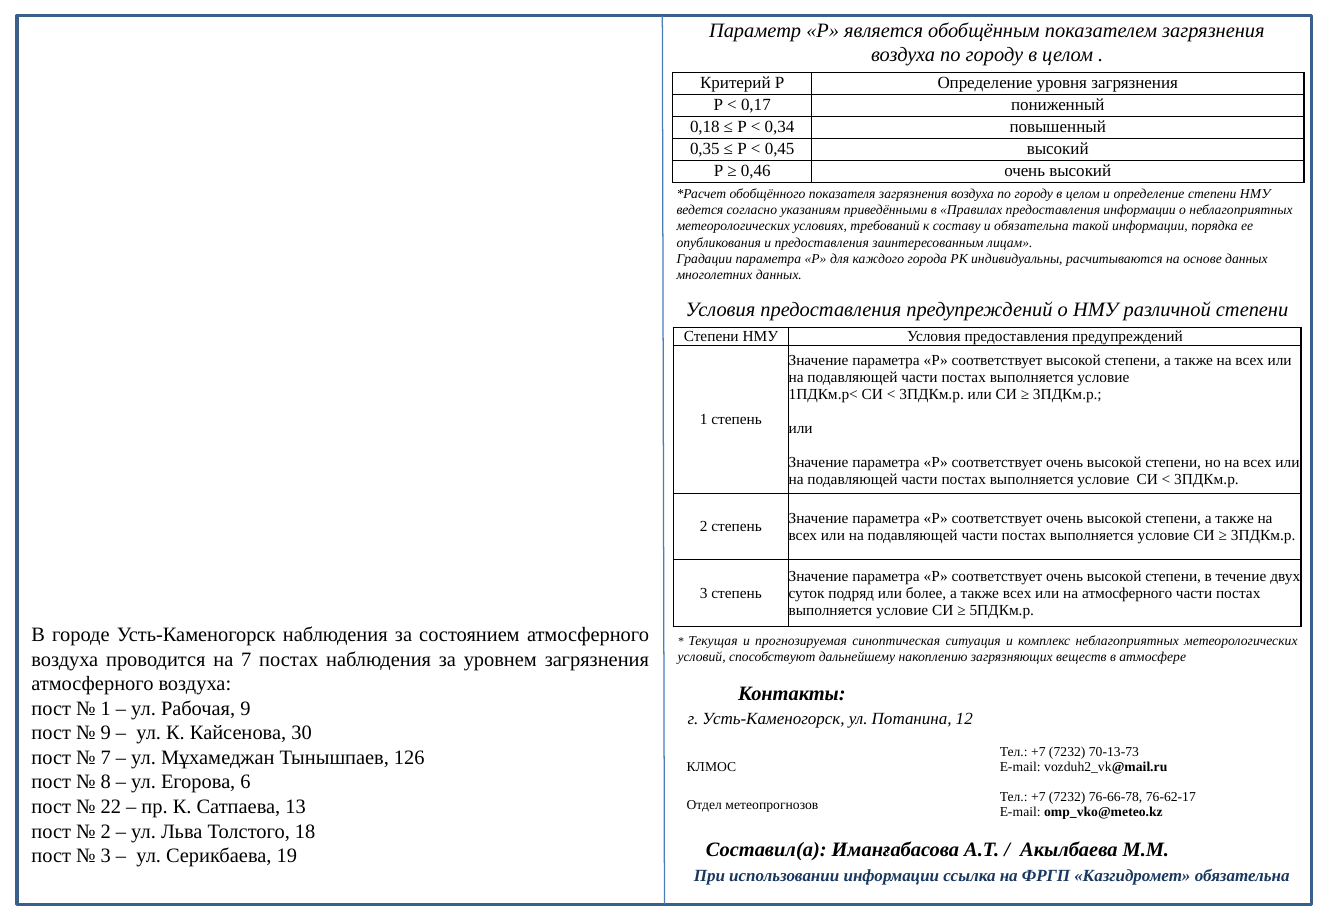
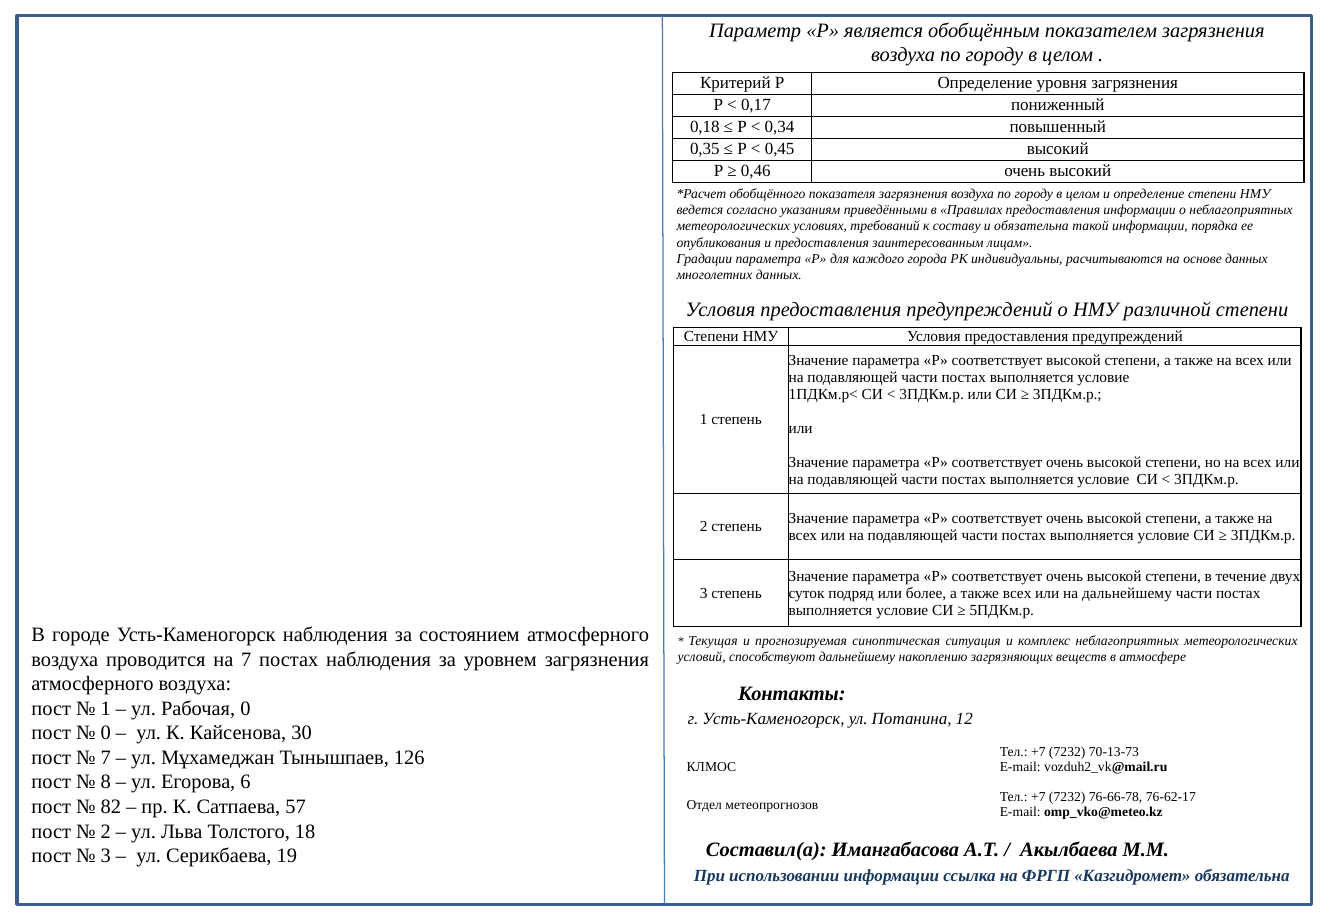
на атмосферного: атмосферного -> дальнейшему
Рабочая 9: 9 -> 0
9 at (106, 733): 9 -> 0
22: 22 -> 82
13: 13 -> 57
